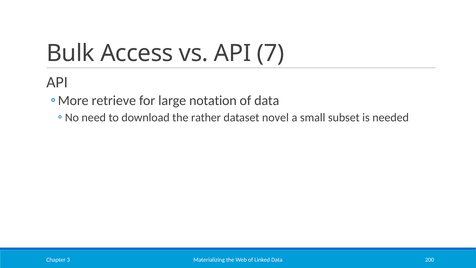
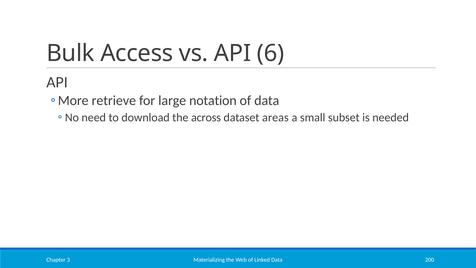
7: 7 -> 6
rather: rather -> across
novel: novel -> areas
